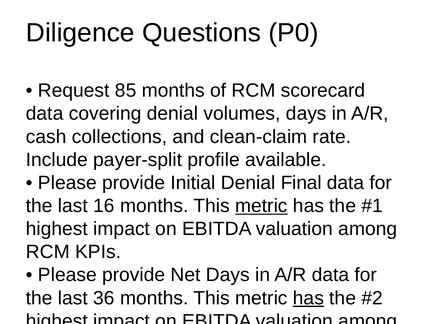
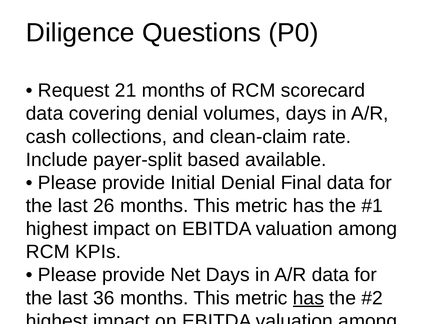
85: 85 -> 21
profile: profile -> based
16: 16 -> 26
metric at (261, 206) underline: present -> none
